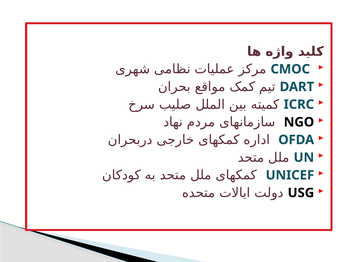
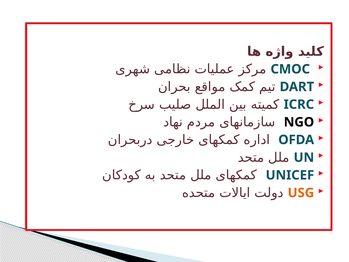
USG colour: black -> orange
